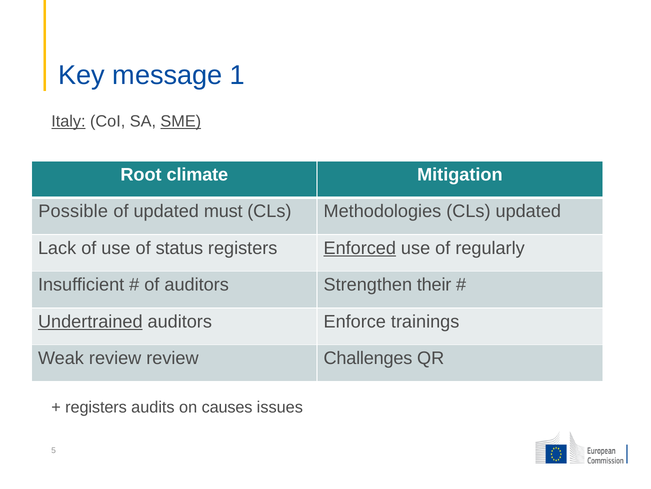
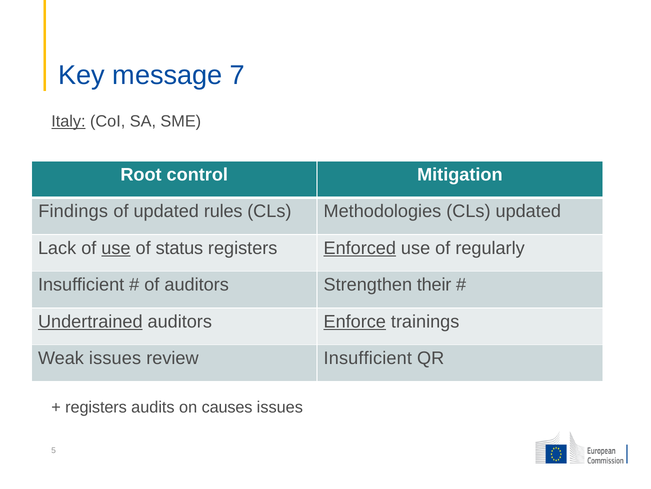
1: 1 -> 7
SME underline: present -> none
climate: climate -> control
Possible: Possible -> Findings
must: must -> rules
use at (116, 248) underline: none -> present
Enforce underline: none -> present
Weak review: review -> issues
review Challenges: Challenges -> Insufficient
